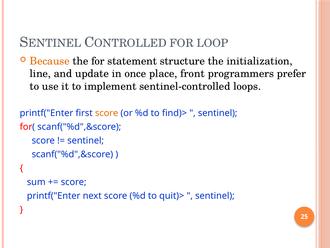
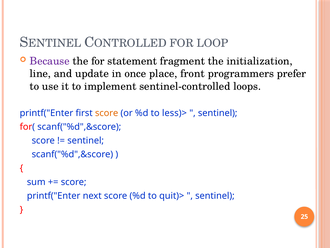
Because colour: orange -> purple
structure: structure -> fragment
find)>: find)> -> less)>
